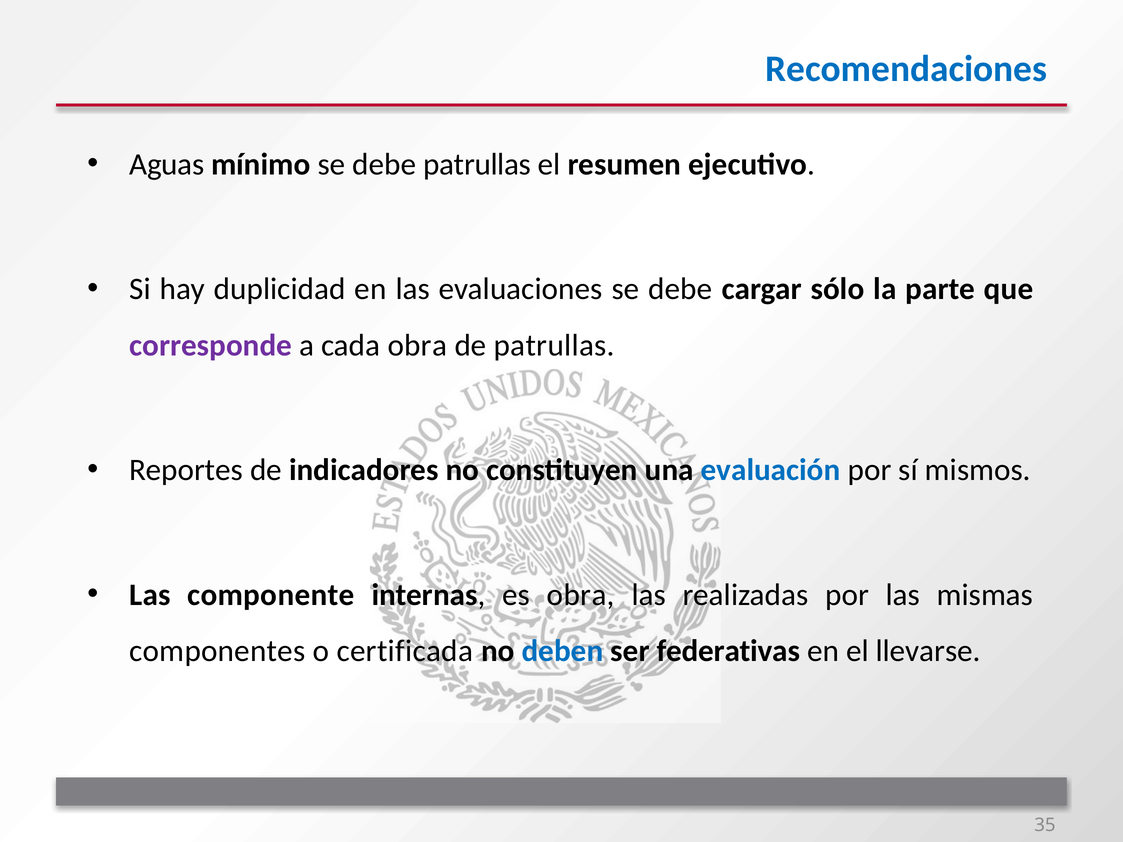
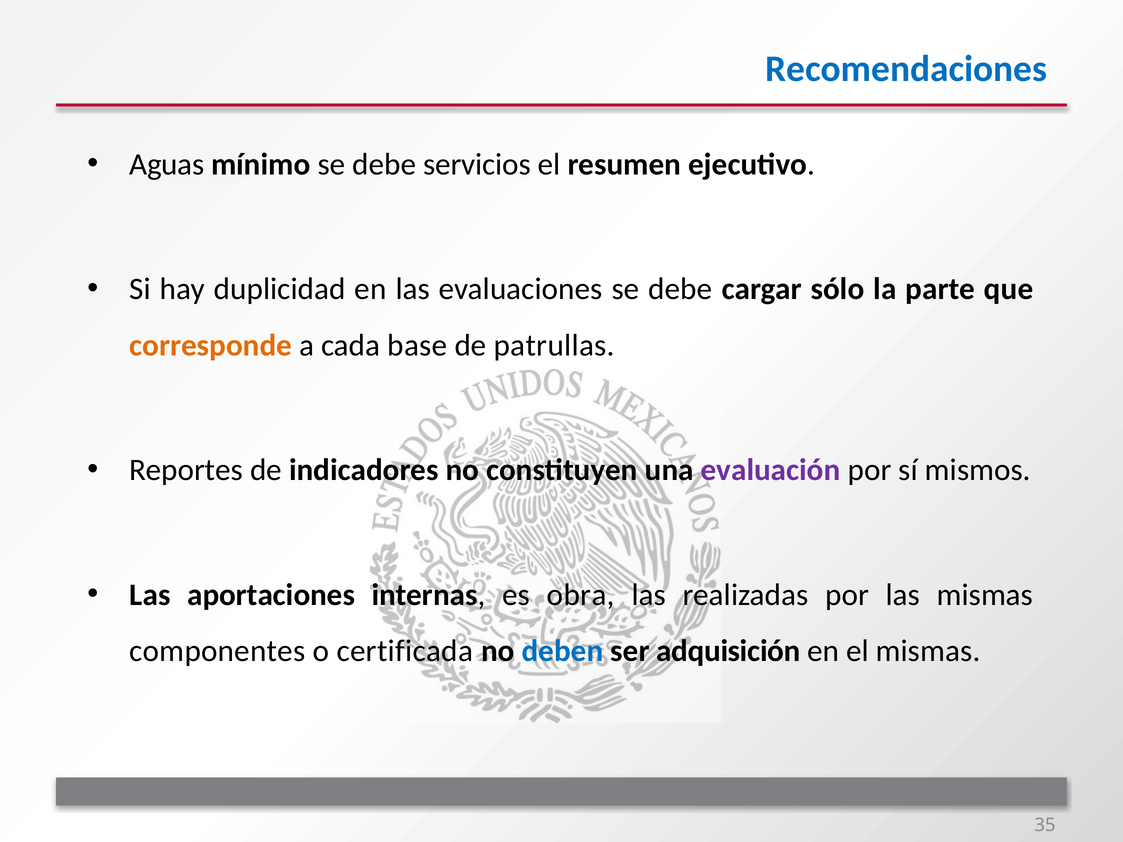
debe patrullas: patrullas -> servicios
corresponde colour: purple -> orange
cada obra: obra -> base
evaluación colour: blue -> purple
componente: componente -> aportaciones
federativas: federativas -> adquisición
el llevarse: llevarse -> mismas
